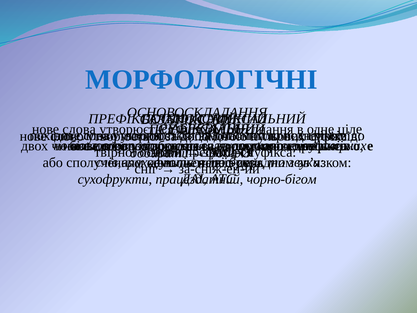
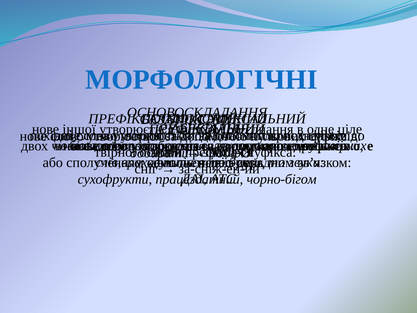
слова at (79, 129): слова -> іншої
